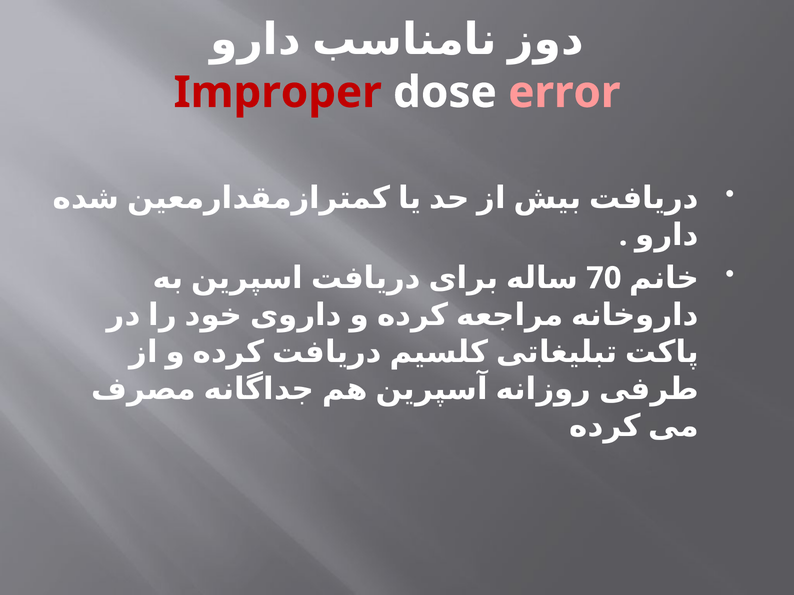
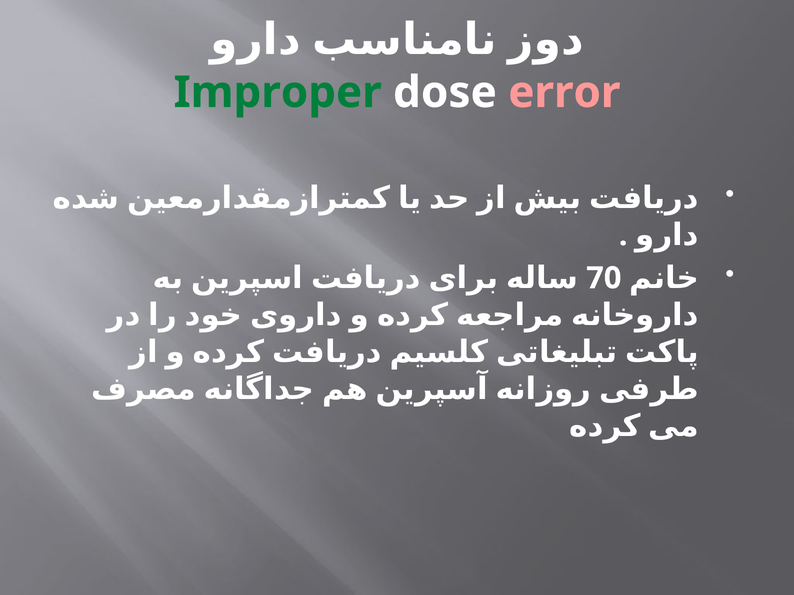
Improper colour: red -> green
